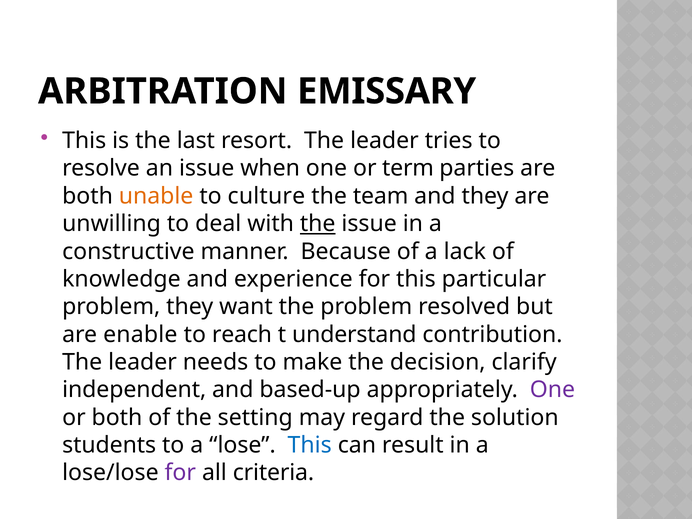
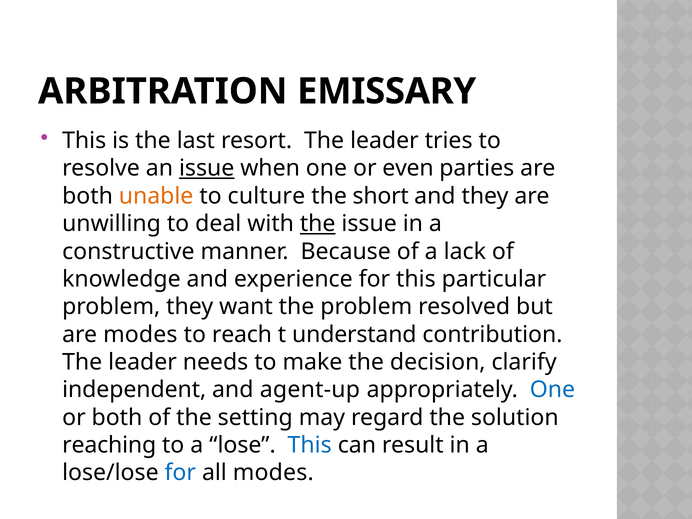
issue at (207, 168) underline: none -> present
term: term -> even
team: team -> short
are enable: enable -> modes
based-up: based-up -> agent-up
One at (552, 390) colour: purple -> blue
students: students -> reaching
for at (180, 473) colour: purple -> blue
all criteria: criteria -> modes
